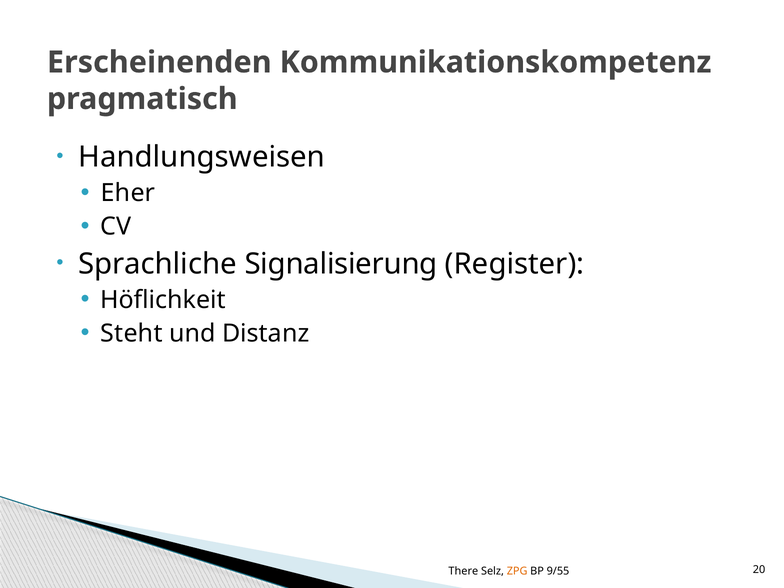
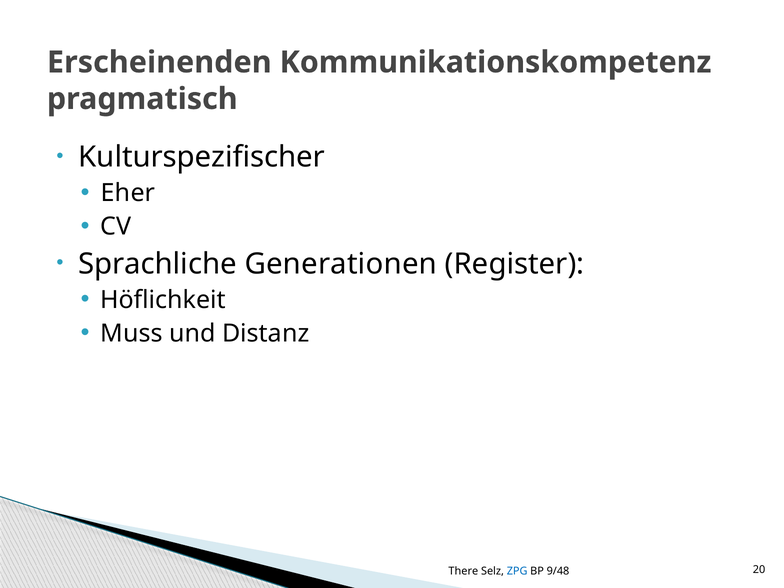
Handlungsweisen: Handlungsweisen -> Kulturspezifischer
Signalisierung: Signalisierung -> Generationen
Steht: Steht -> Muss
ZPG colour: orange -> blue
9/55: 9/55 -> 9/48
